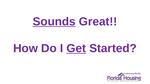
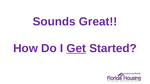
Sounds underline: present -> none
